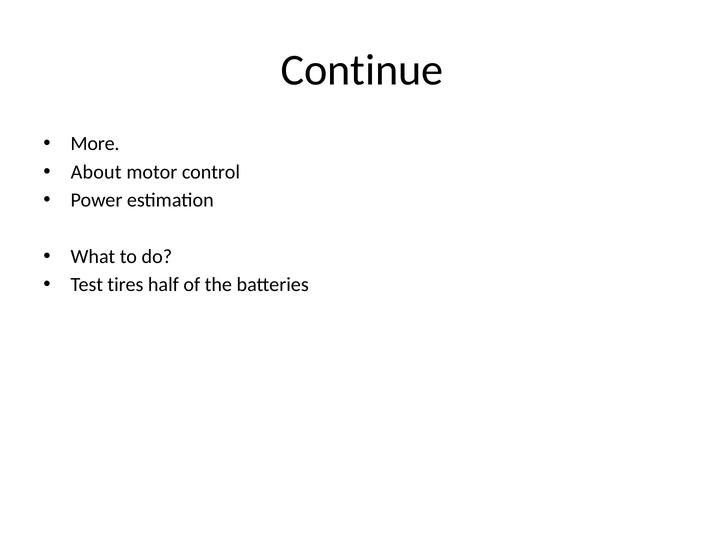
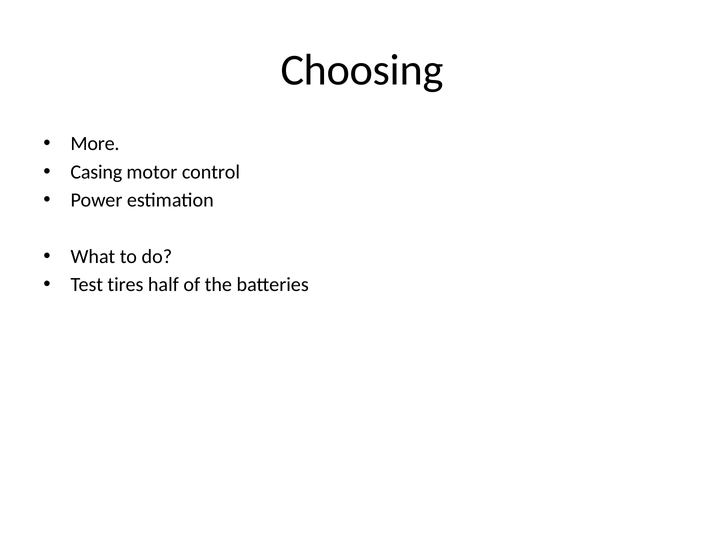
Continue: Continue -> Choosing
About: About -> Casing
